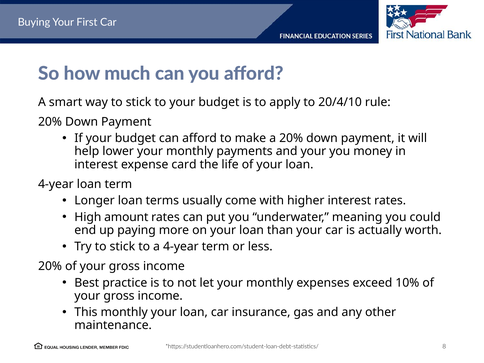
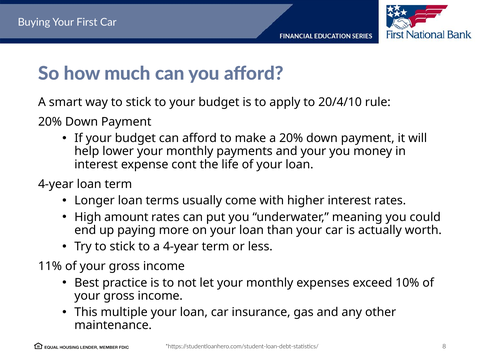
card: card -> cont
20% at (50, 266): 20% -> 11%
This monthly: monthly -> multiple
